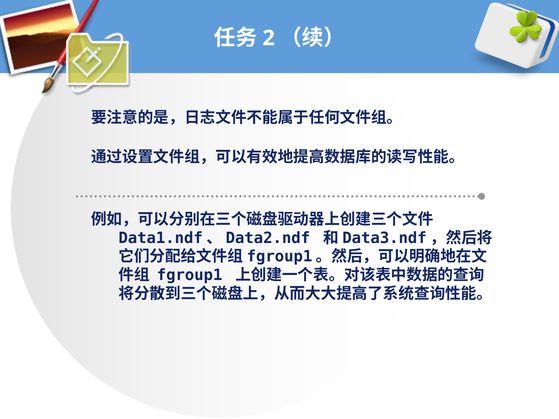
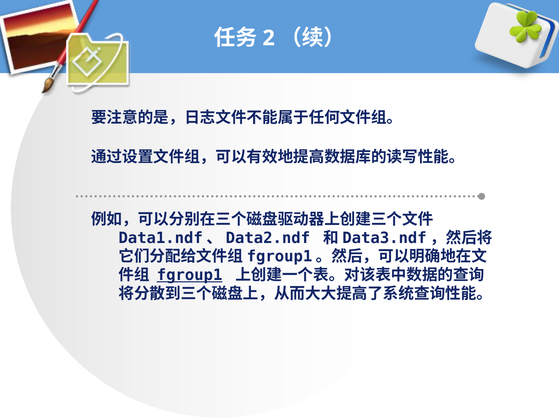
fgroup1 underline: none -> present
